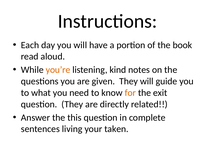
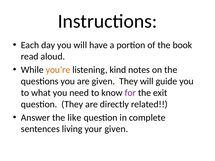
for colour: orange -> purple
this: this -> like
your taken: taken -> given
